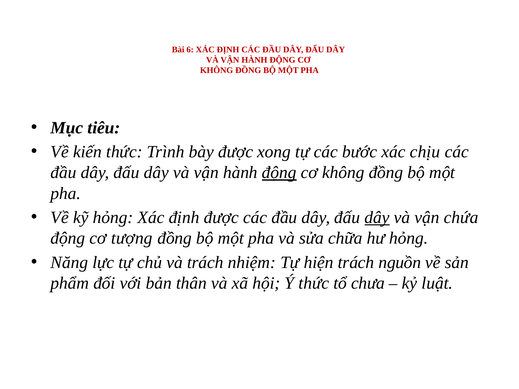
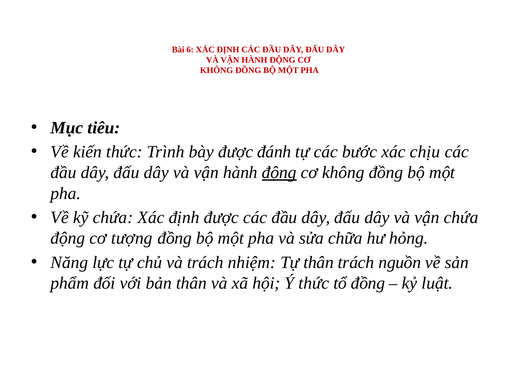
xong: xong -> đánh
kỹ hỏng: hỏng -> chứa
dây at (377, 218) underline: present -> none
Tự hiện: hiện -> thân
tổ chưa: chưa -> đồng
